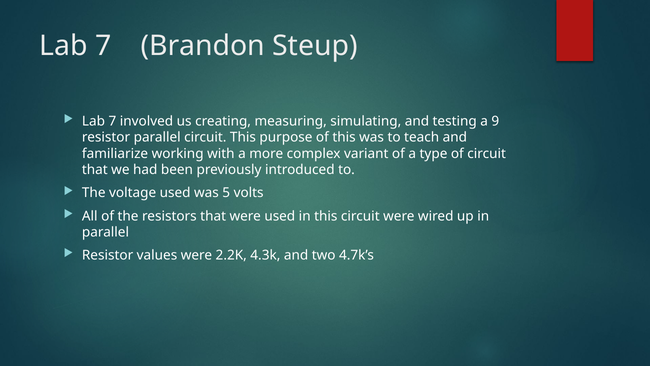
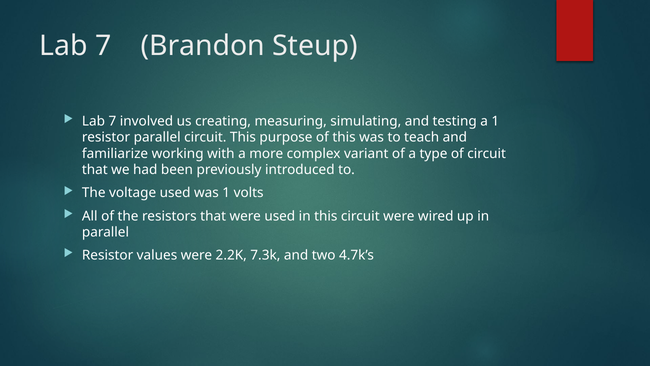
a 9: 9 -> 1
was 5: 5 -> 1
4.3k: 4.3k -> 7.3k
